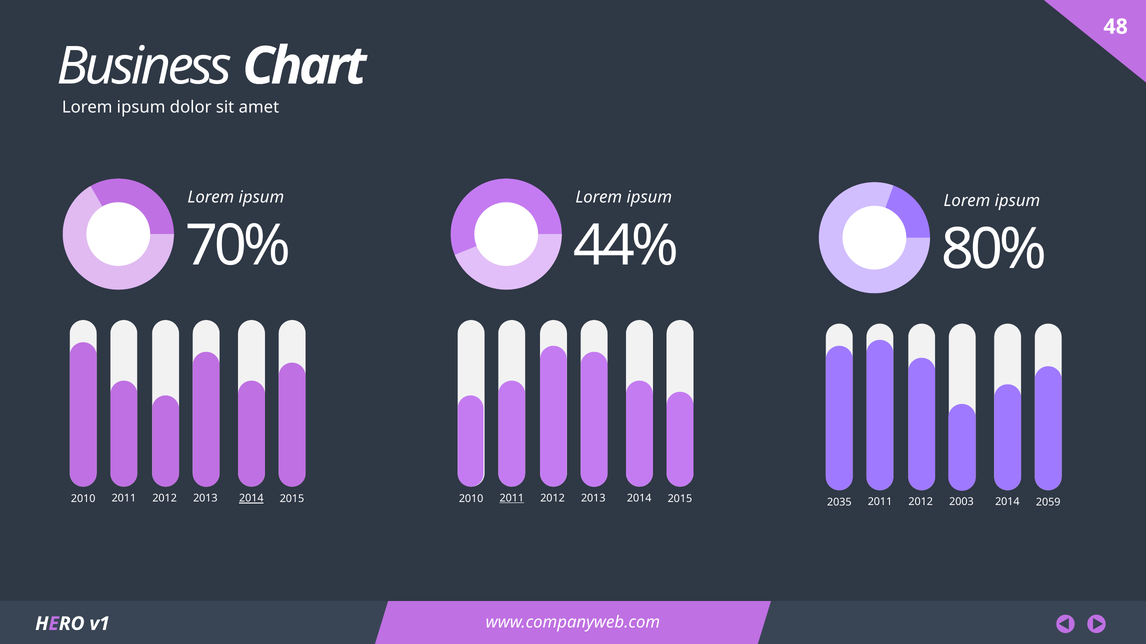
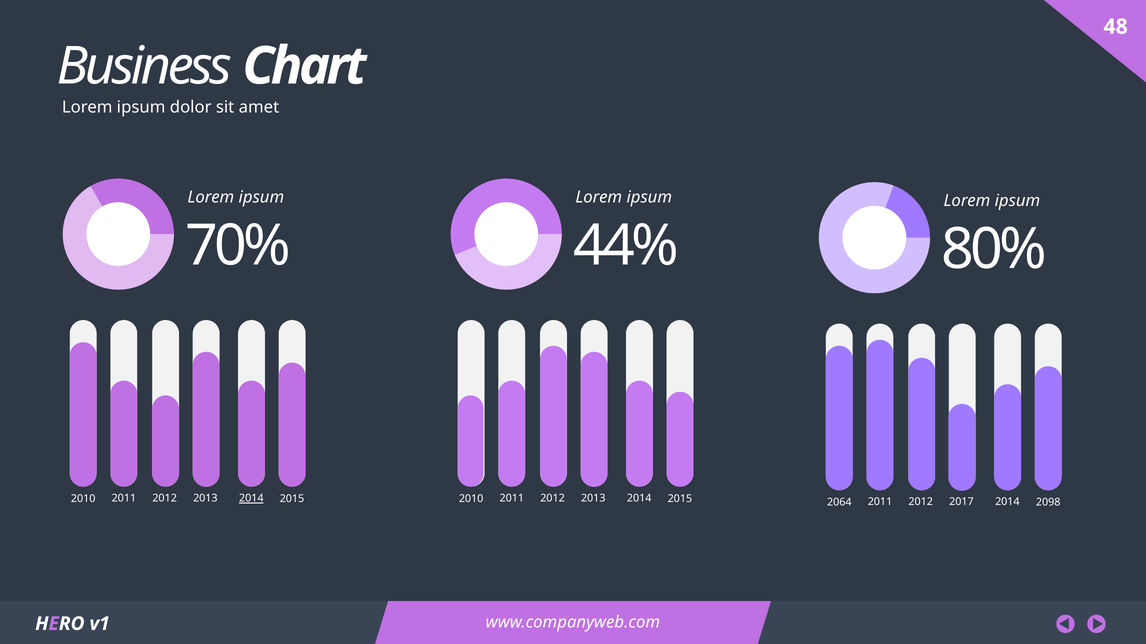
2011 at (512, 499) underline: present -> none
2035: 2035 -> 2064
2003: 2003 -> 2017
2059: 2059 -> 2098
